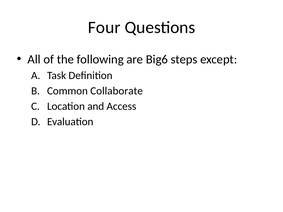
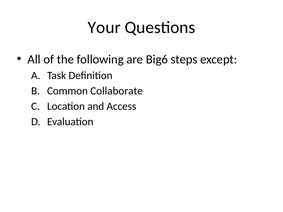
Four: Four -> Your
